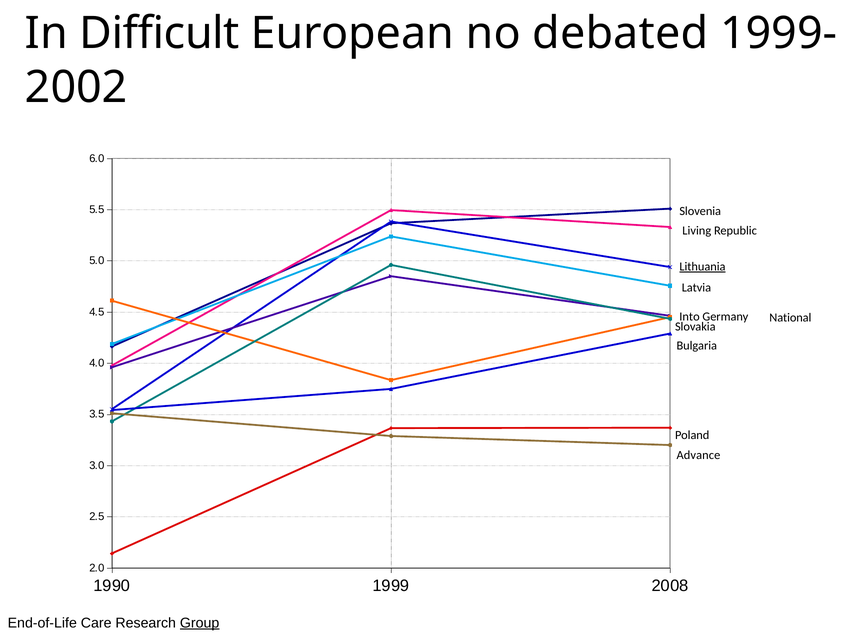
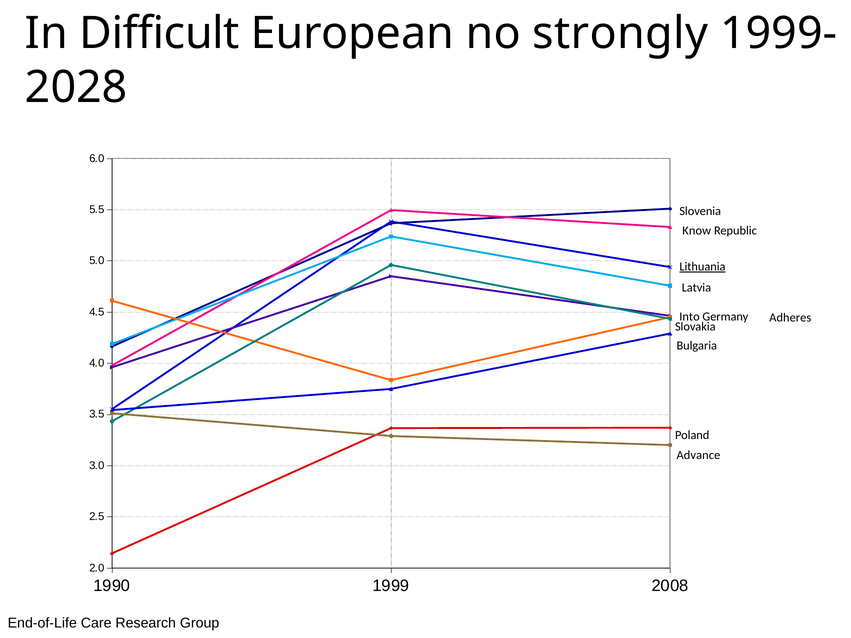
debated: debated -> strongly
2002: 2002 -> 2028
Living: Living -> Know
National: National -> Adheres
Group underline: present -> none
